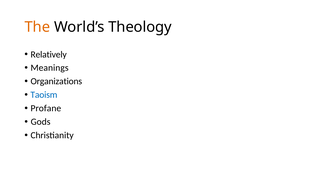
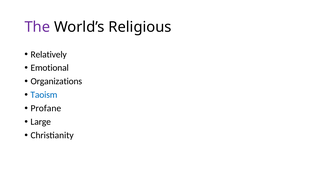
The colour: orange -> purple
Theology: Theology -> Religious
Meanings: Meanings -> Emotional
Gods: Gods -> Large
